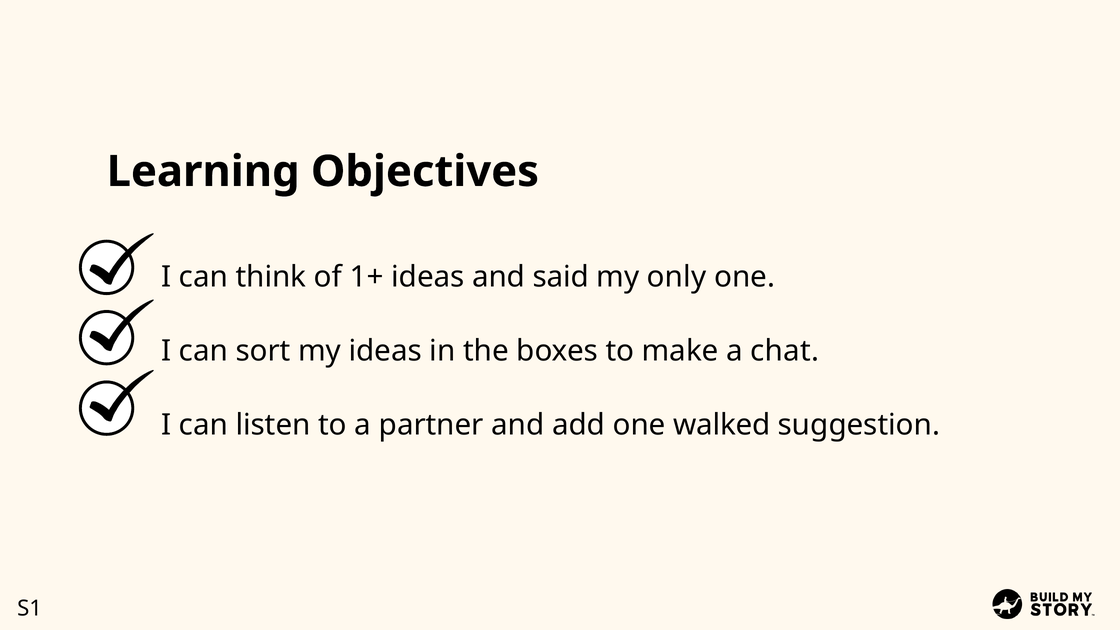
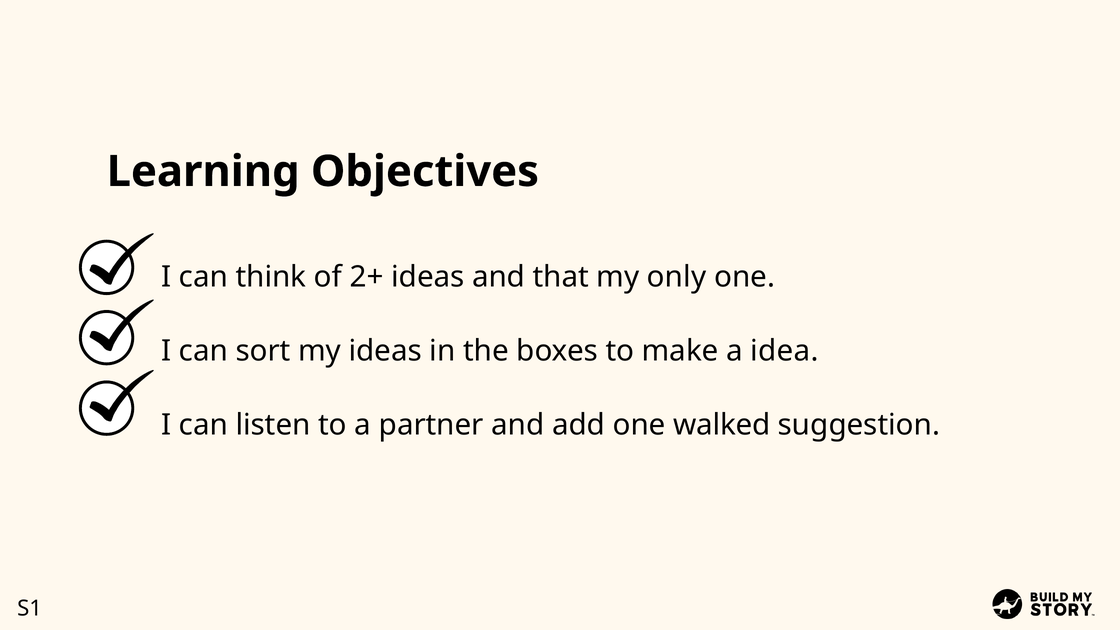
1+: 1+ -> 2+
said: said -> that
chat: chat -> idea
